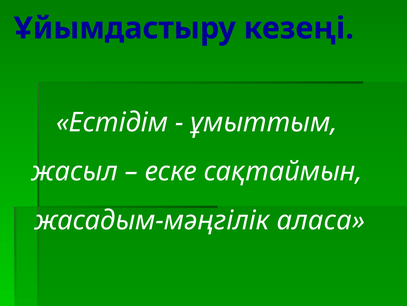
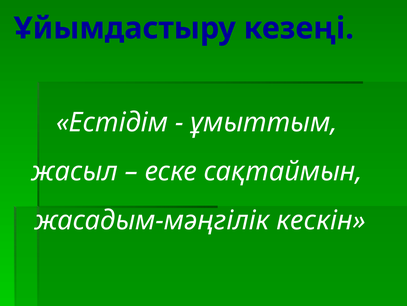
аласа: аласа -> кескін
